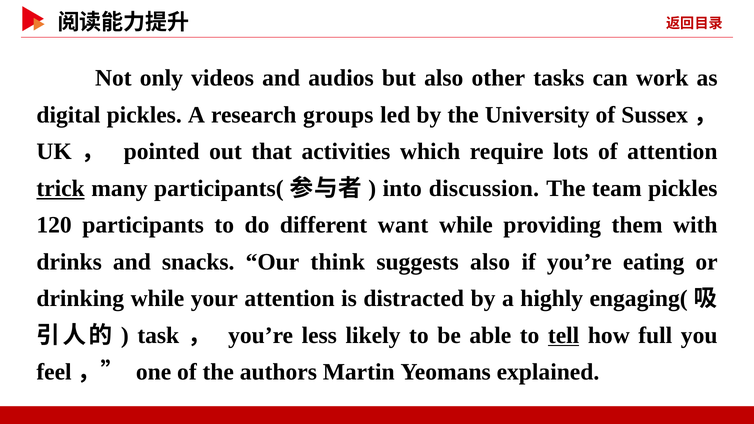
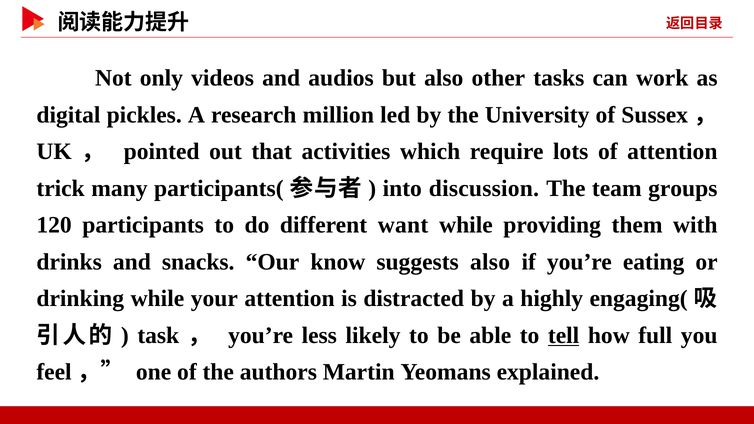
groups: groups -> million
trick underline: present -> none
team pickles: pickles -> groups
think: think -> know
